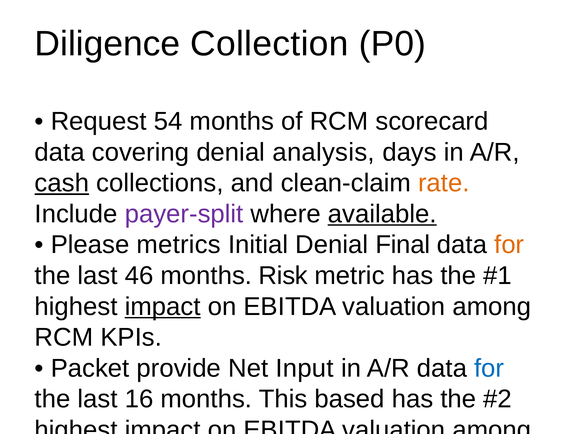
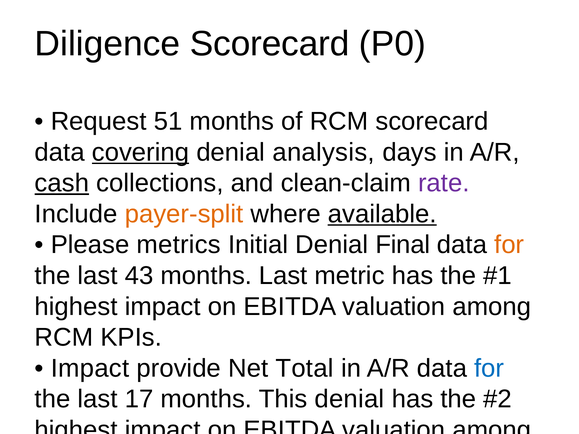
Diligence Collection: Collection -> Scorecard
54: 54 -> 51
covering underline: none -> present
rate at (444, 183) colour: orange -> purple
payer-split colour: purple -> orange
46: 46 -> 43
months Risk: Risk -> Last
impact at (163, 307) underline: present -> none
Packet at (90, 369): Packet -> Impact
Input: Input -> Total
16: 16 -> 17
This based: based -> denial
